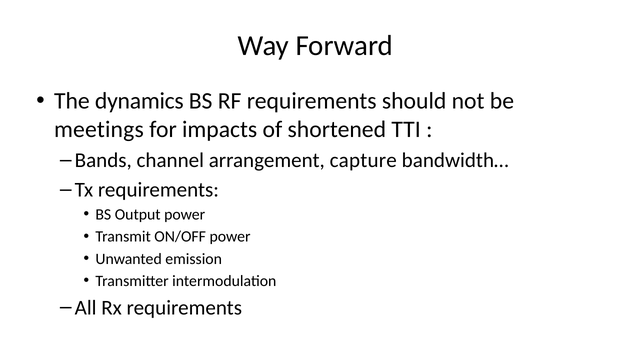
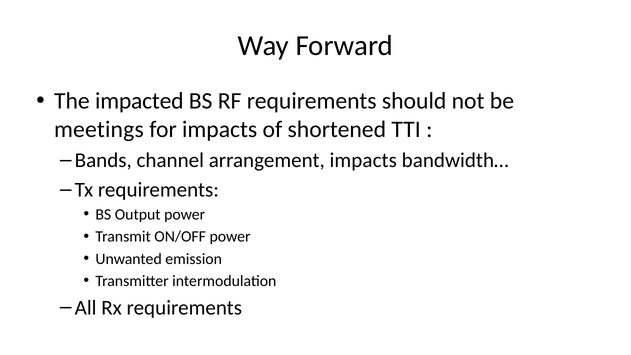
dynamics: dynamics -> impacted
arrangement capture: capture -> impacts
